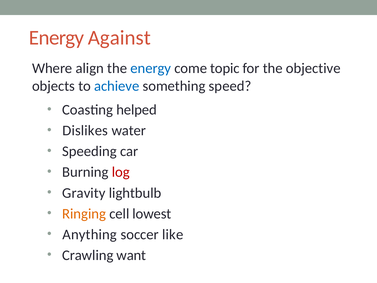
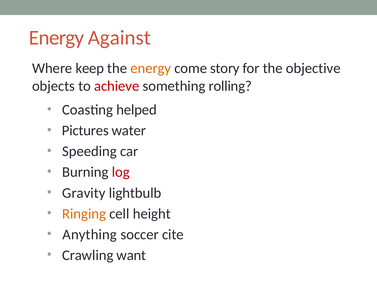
align: align -> keep
energy at (151, 68) colour: blue -> orange
topic: topic -> story
achieve colour: blue -> red
speed: speed -> rolling
Dislikes: Dislikes -> Pictures
lowest: lowest -> height
like: like -> cite
